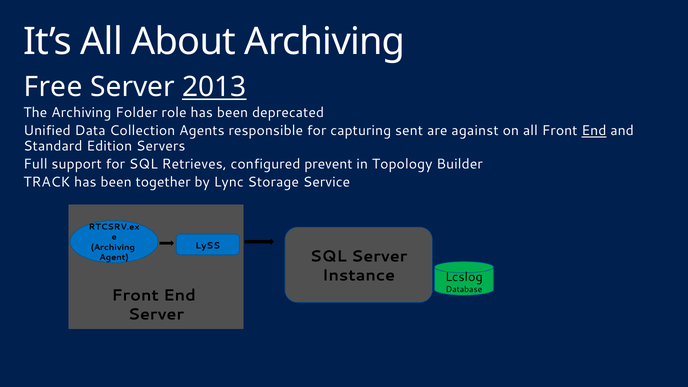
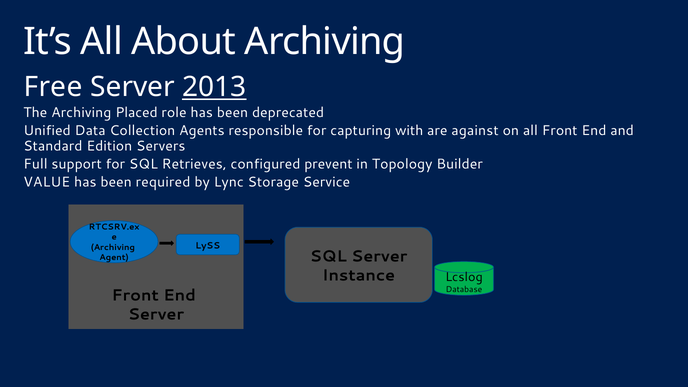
Folder: Folder -> Placed
sent: sent -> with
End at (594, 131) underline: present -> none
TRACK: TRACK -> VALUE
together: together -> required
